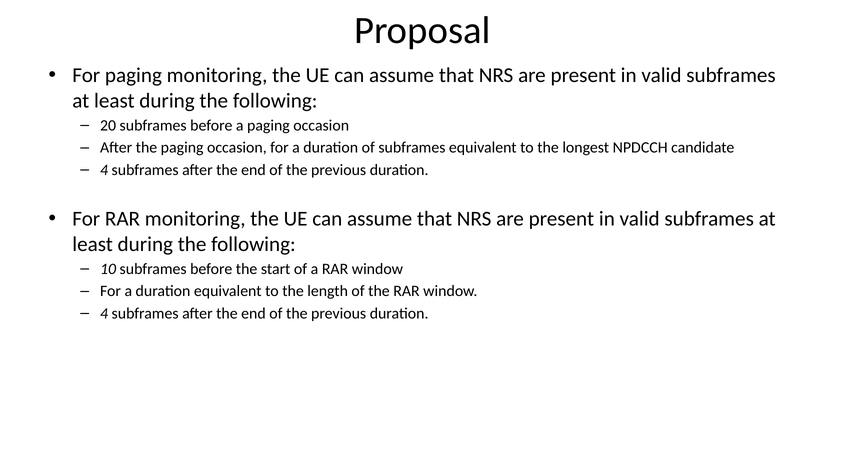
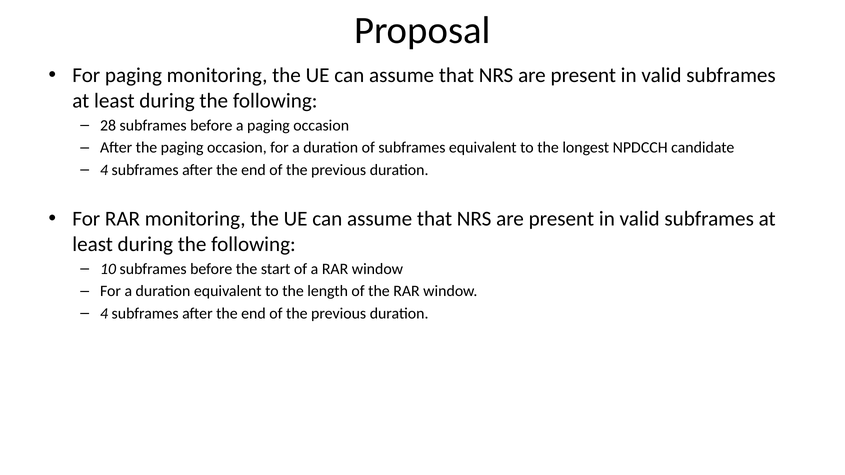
20: 20 -> 28
